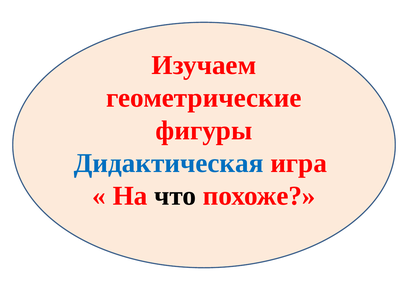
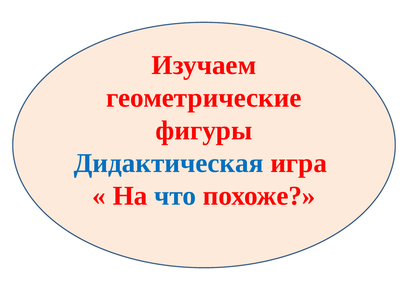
что colour: black -> blue
